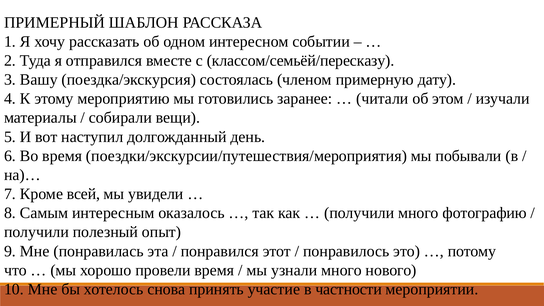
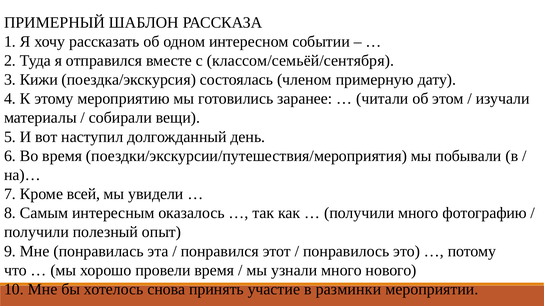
классом/семьёй/пересказу: классом/семьёй/пересказу -> классом/семьёй/сентября
Вашу: Вашу -> Кижи
частности: частности -> разминки
